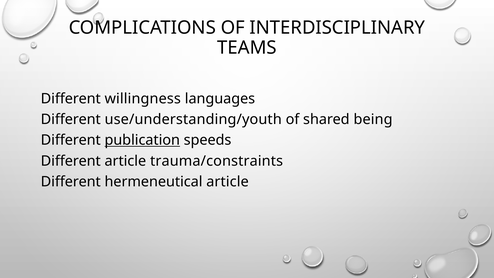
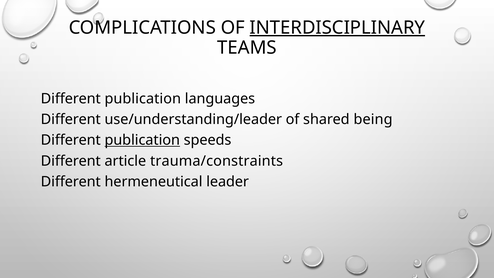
INTERDISCIPLINARY underline: none -> present
willingness at (143, 99): willingness -> publication
use/understanding/youth: use/understanding/youth -> use/understanding/leader
hermeneutical article: article -> leader
